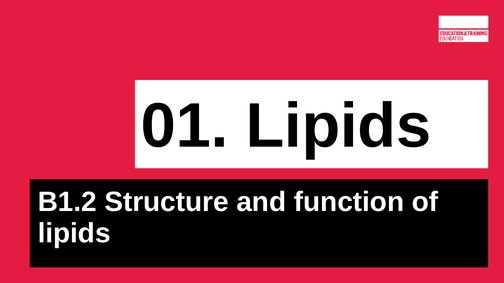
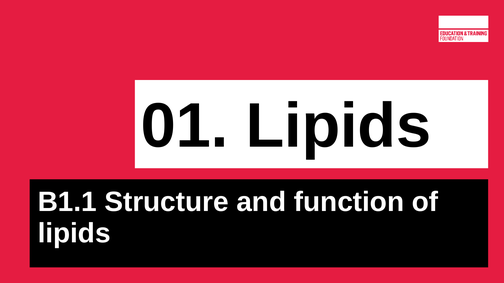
B1.2: B1.2 -> B1.1
